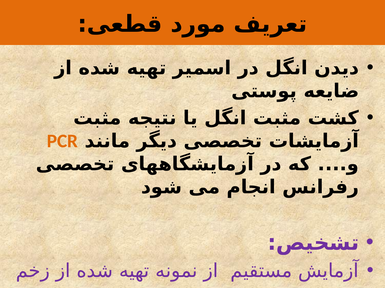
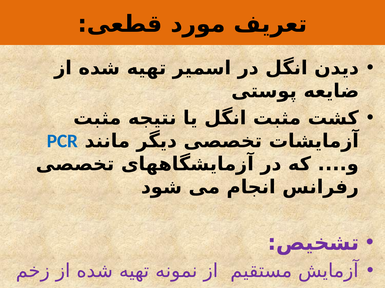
PCR colour: orange -> blue
